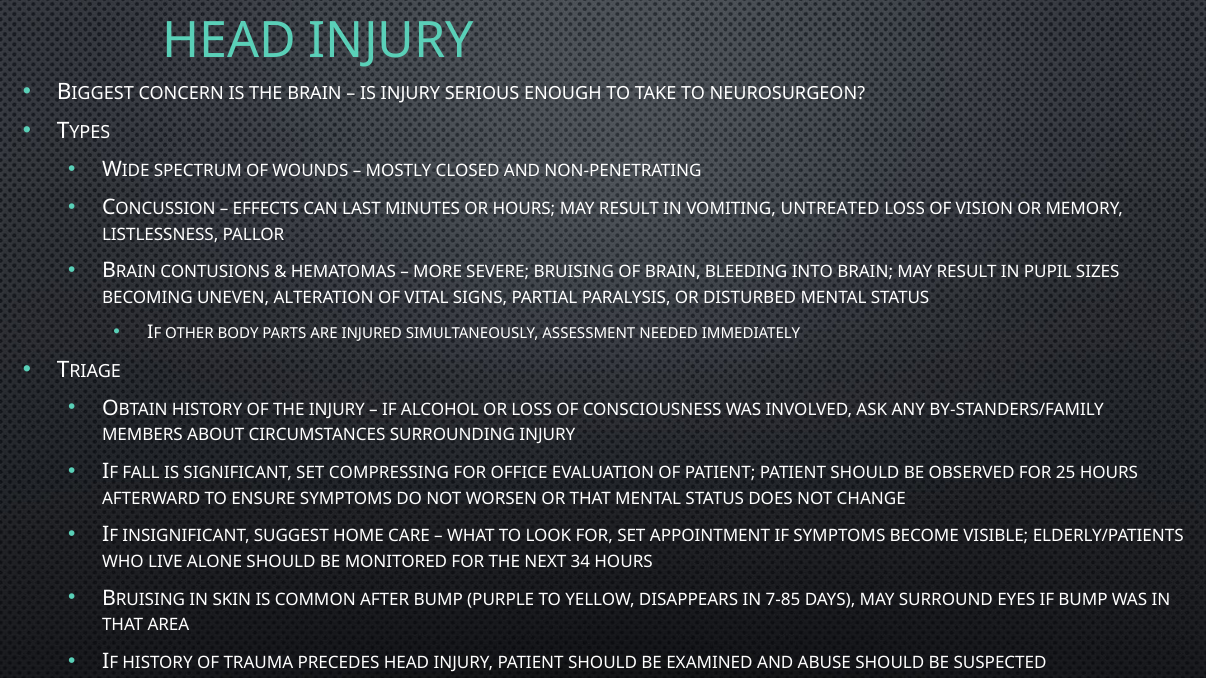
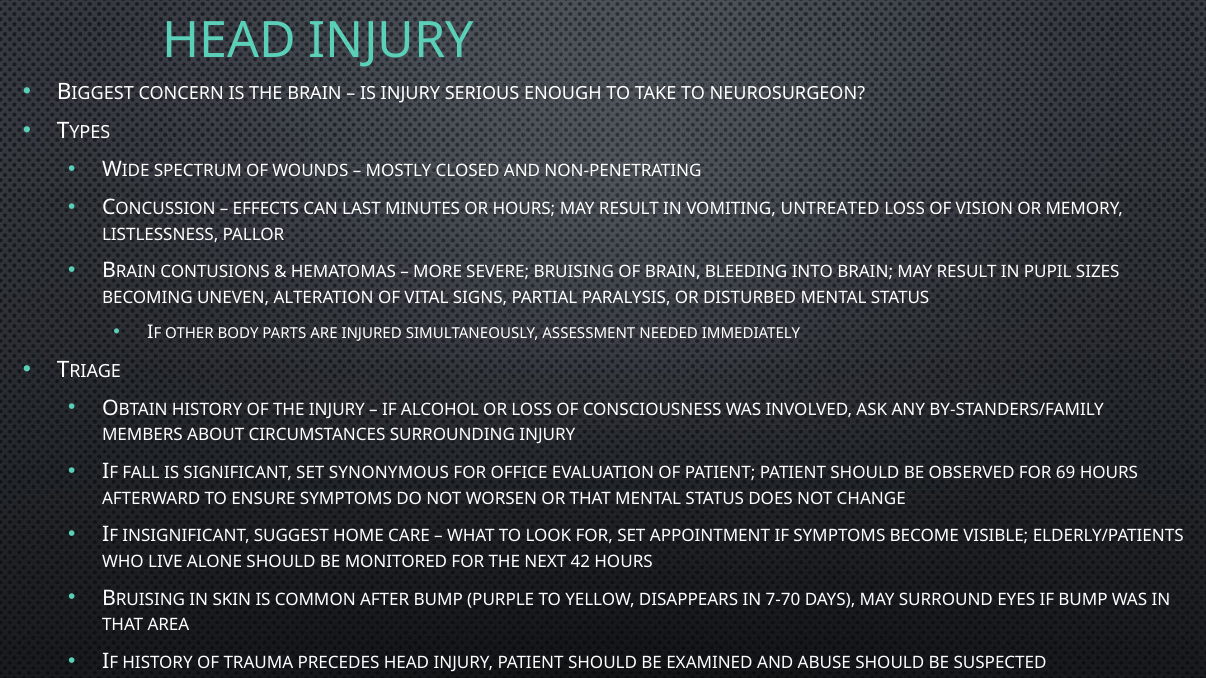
COMPRESSING: COMPRESSING -> SYNONYMOUS
25: 25 -> 69
34: 34 -> 42
7-85: 7-85 -> 7-70
